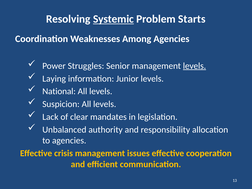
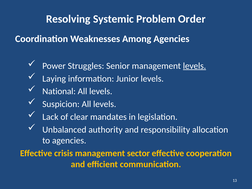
Systemic underline: present -> none
Starts: Starts -> Order
issues: issues -> sector
